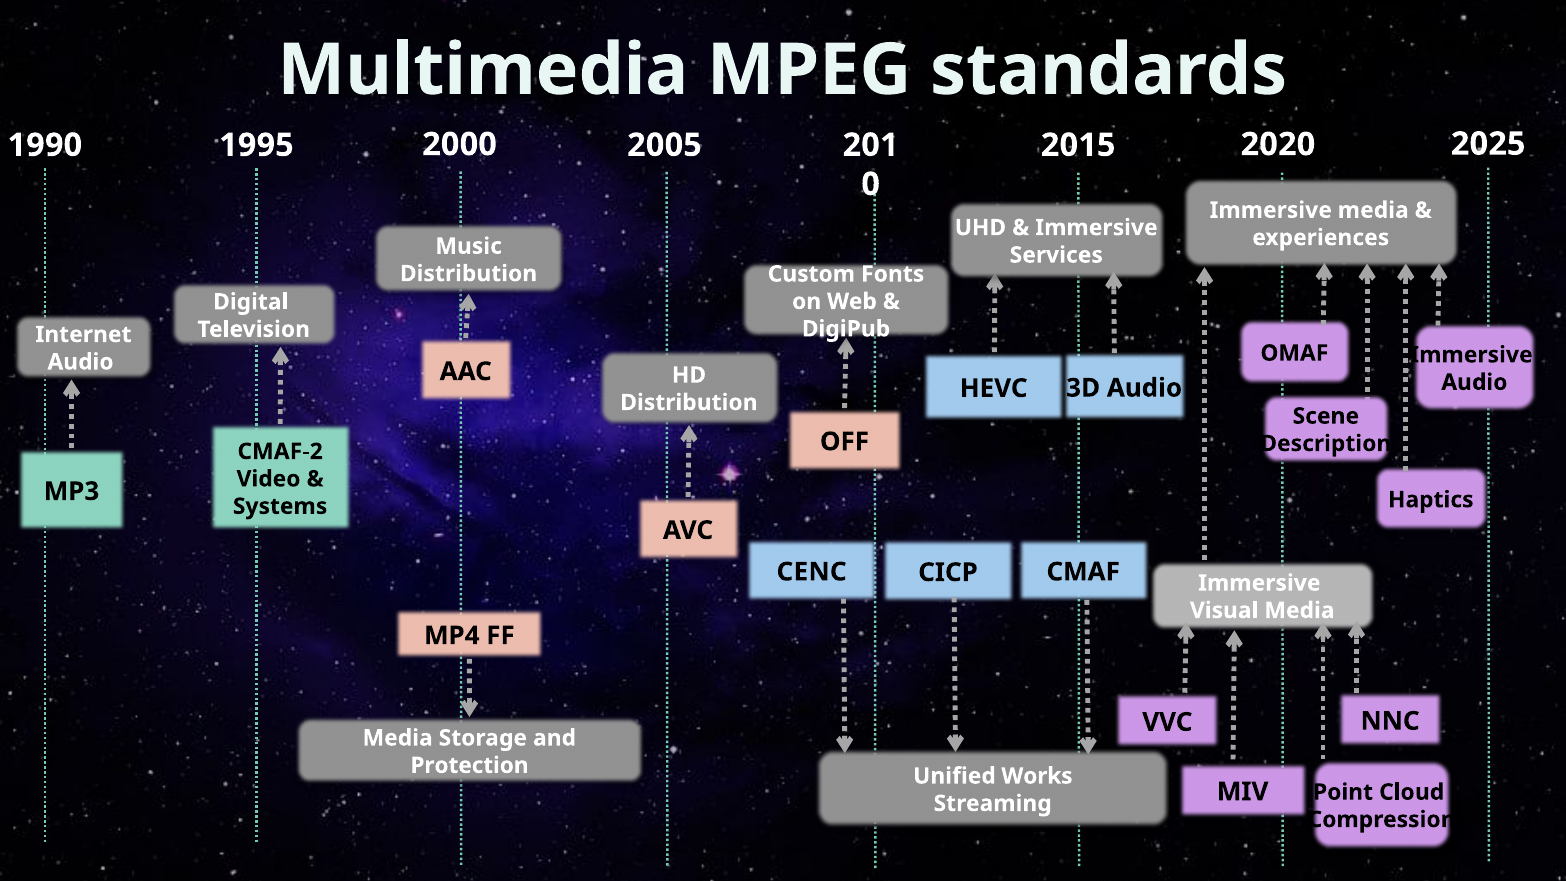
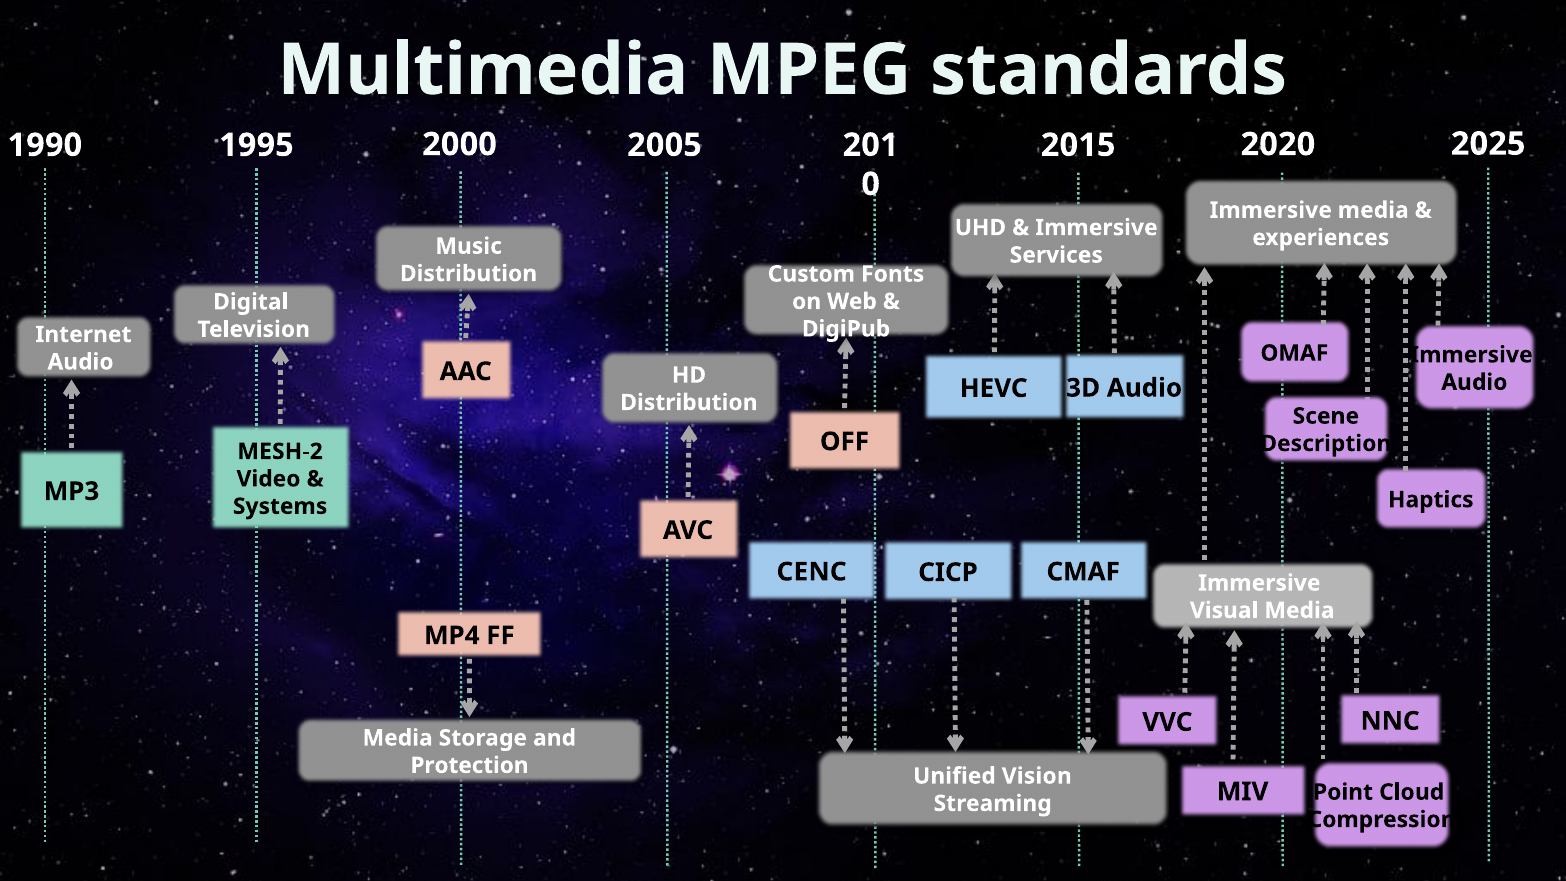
CMAF-2: CMAF-2 -> MESH-2
Works: Works -> Vision
